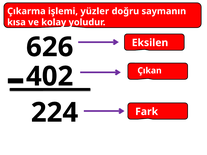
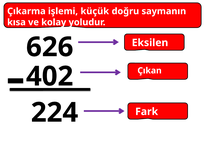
yüzler: yüzler -> küçük
